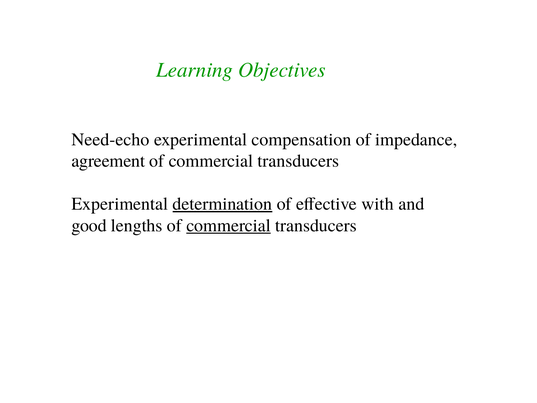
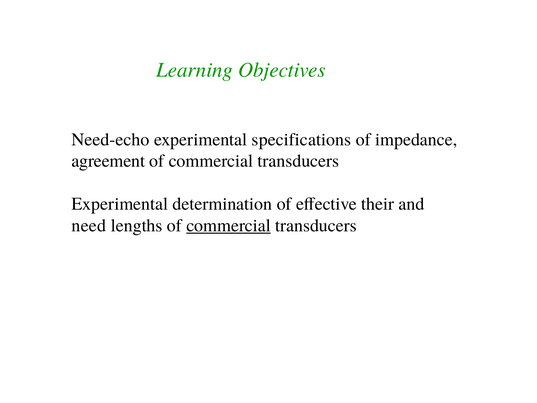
compensation: compensation -> specifications
determination underline: present -> none
with: with -> their
good: good -> need
